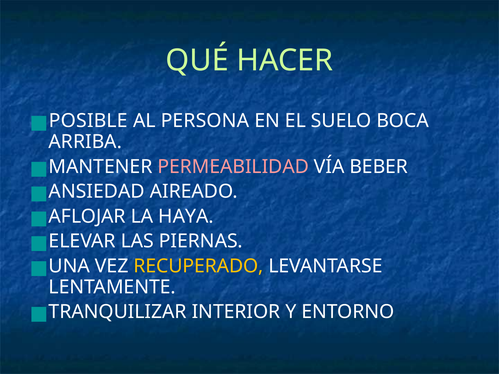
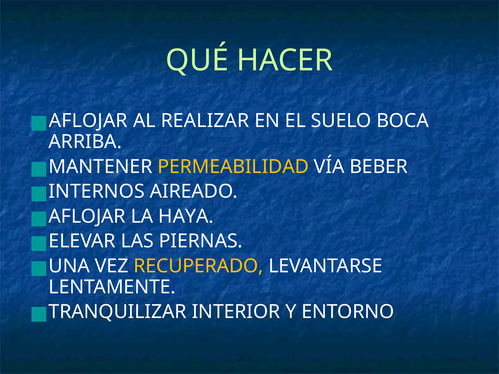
POSIBLE at (88, 121): POSIBLE -> AFLOJAR
PERSONA: PERSONA -> REALIZAR
PERMEABILIDAD colour: pink -> yellow
ANSIEDAD: ANSIEDAD -> INTERNOS
